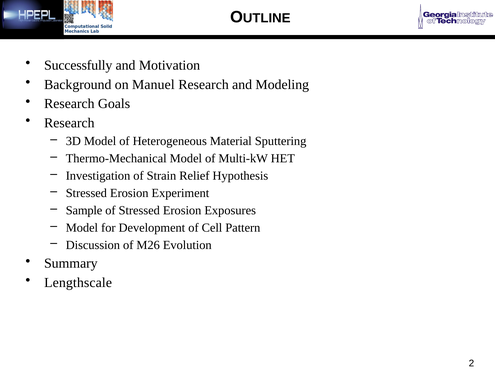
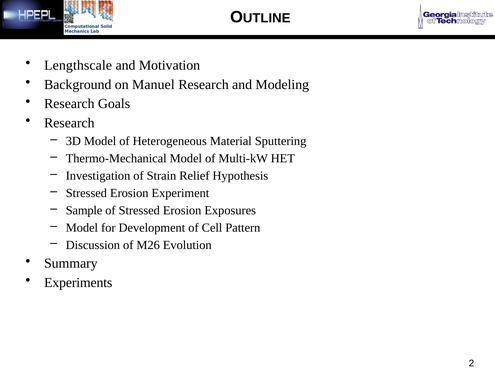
Successfully: Successfully -> Lengthscale
Lengthscale: Lengthscale -> Experiments
